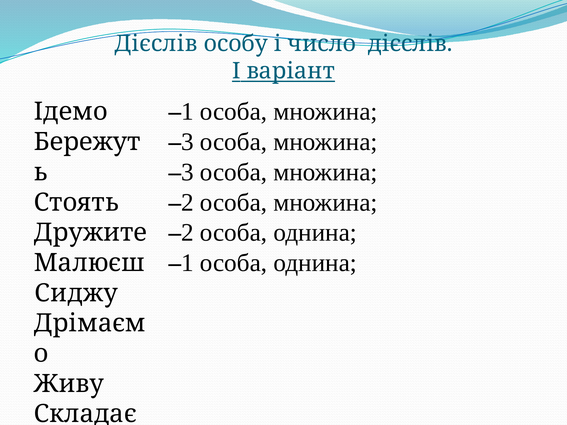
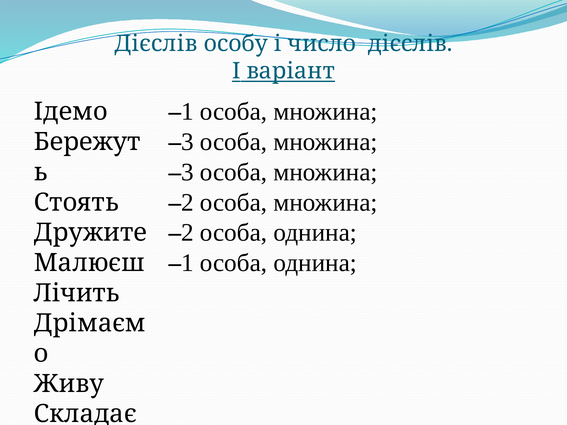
Сиджу: Сиджу -> Лічить
